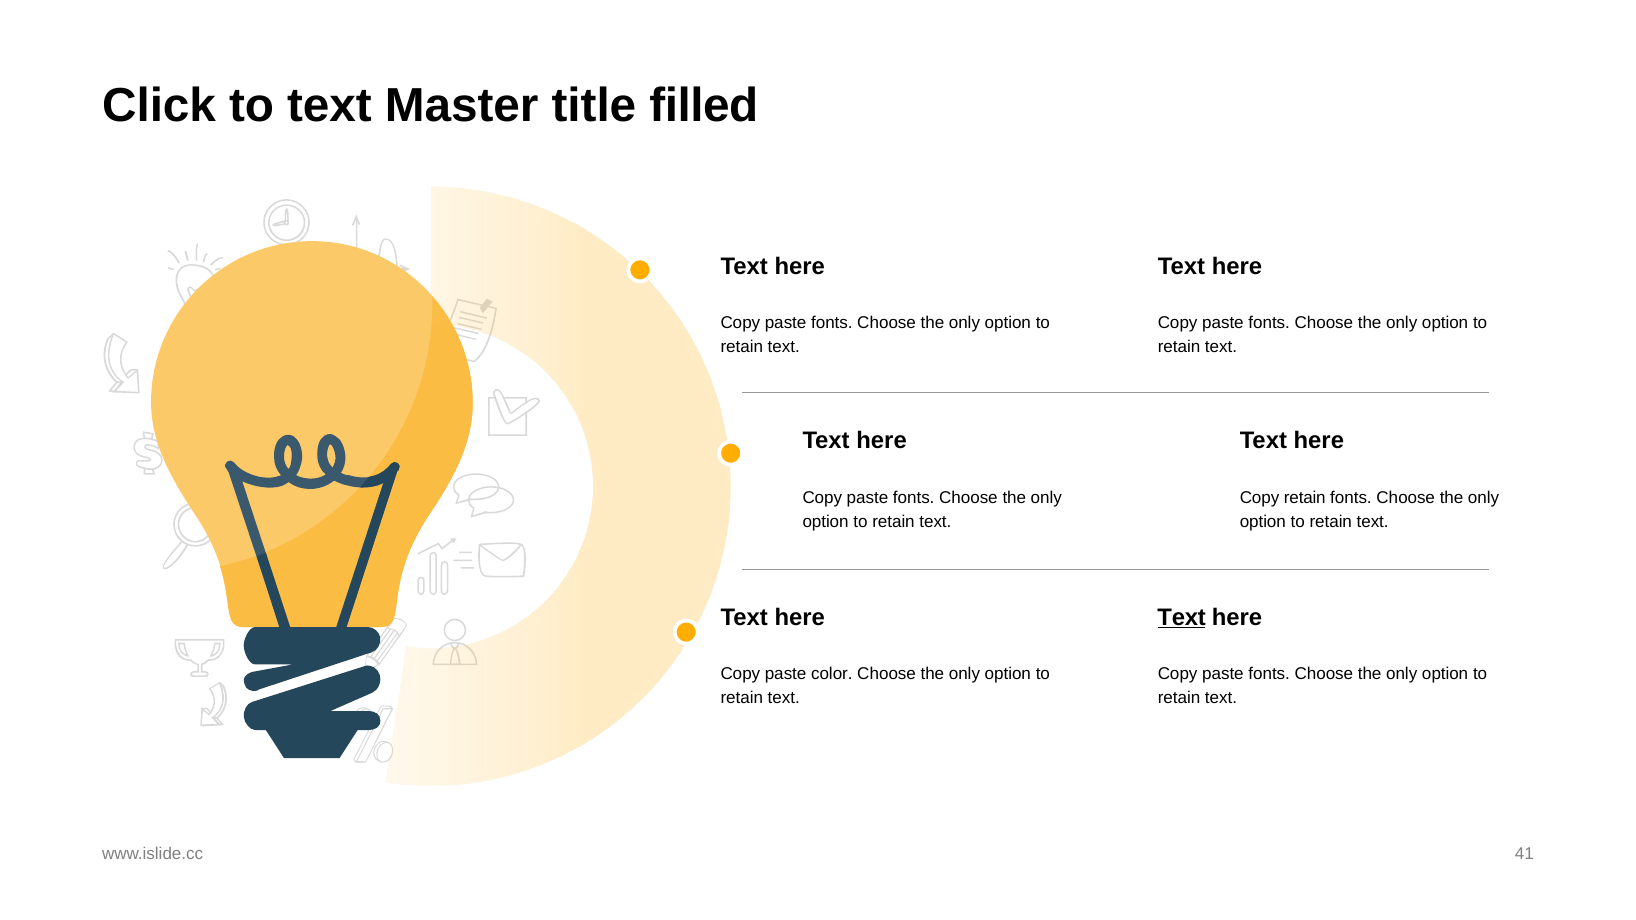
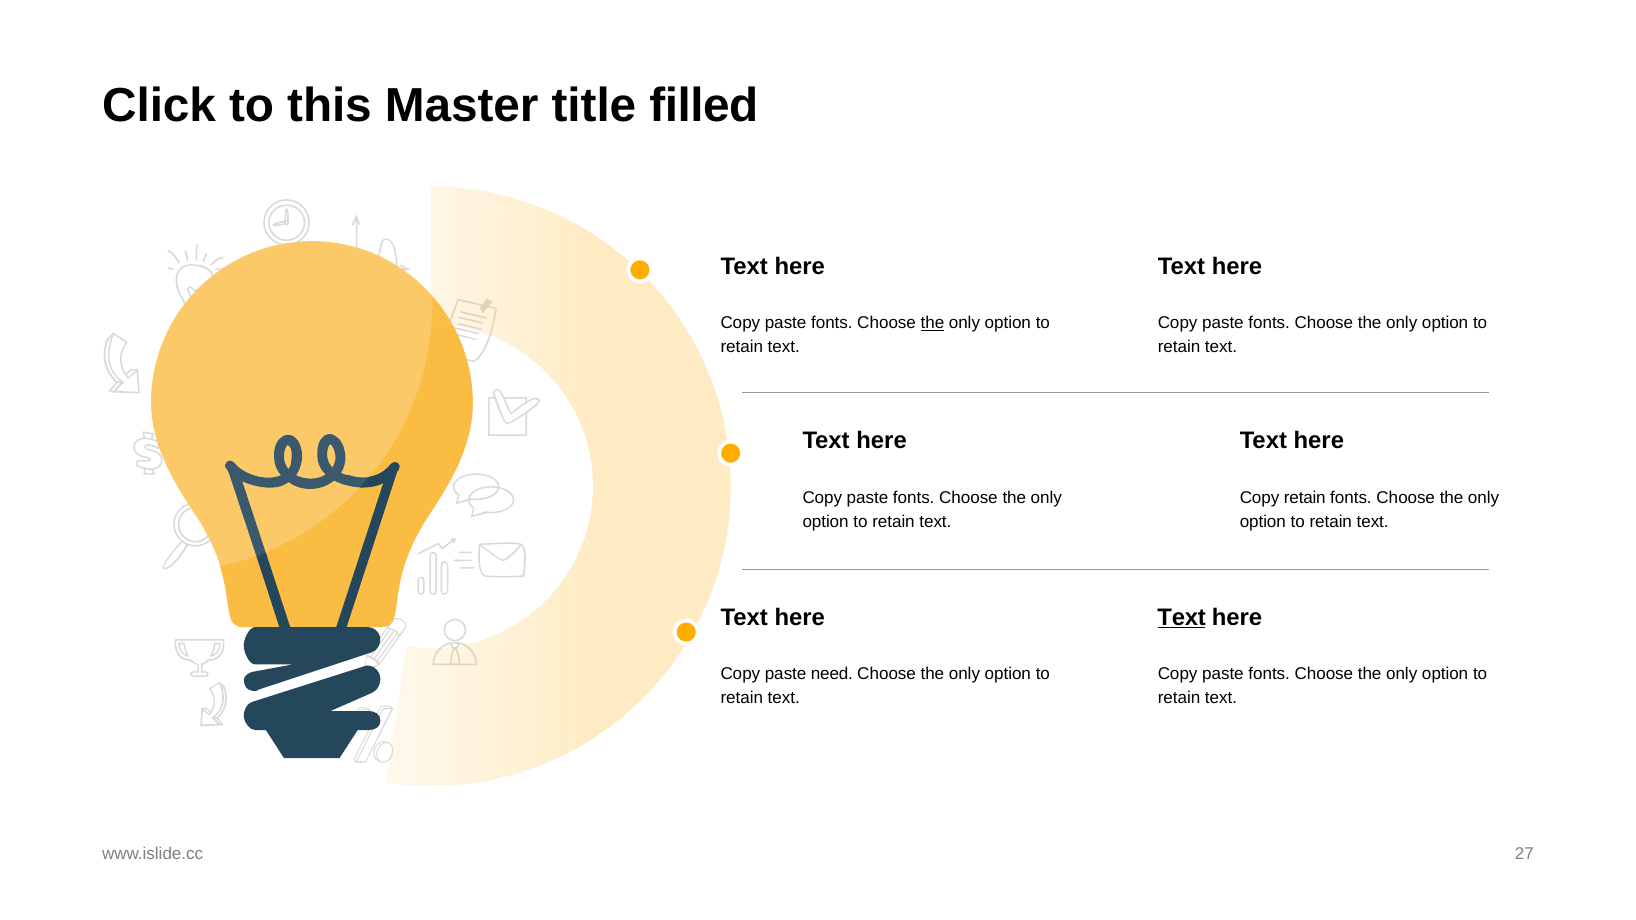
to text: text -> this
the at (932, 323) underline: none -> present
color: color -> need
41: 41 -> 27
